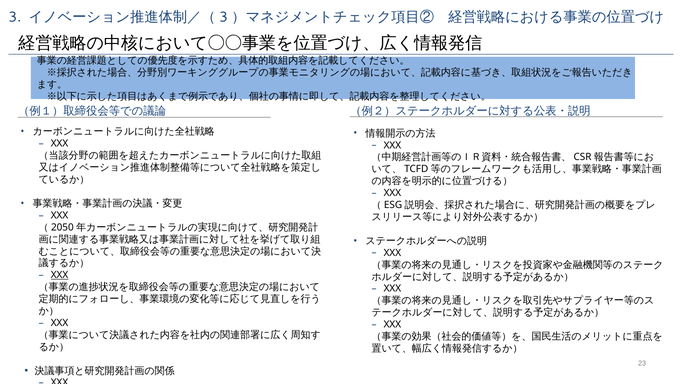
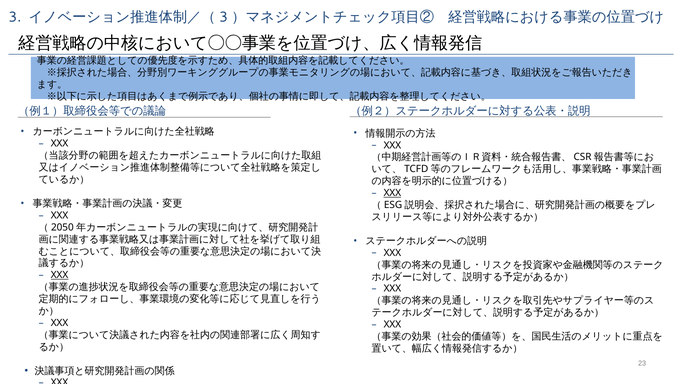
XXX at (392, 193) underline: none -> present
